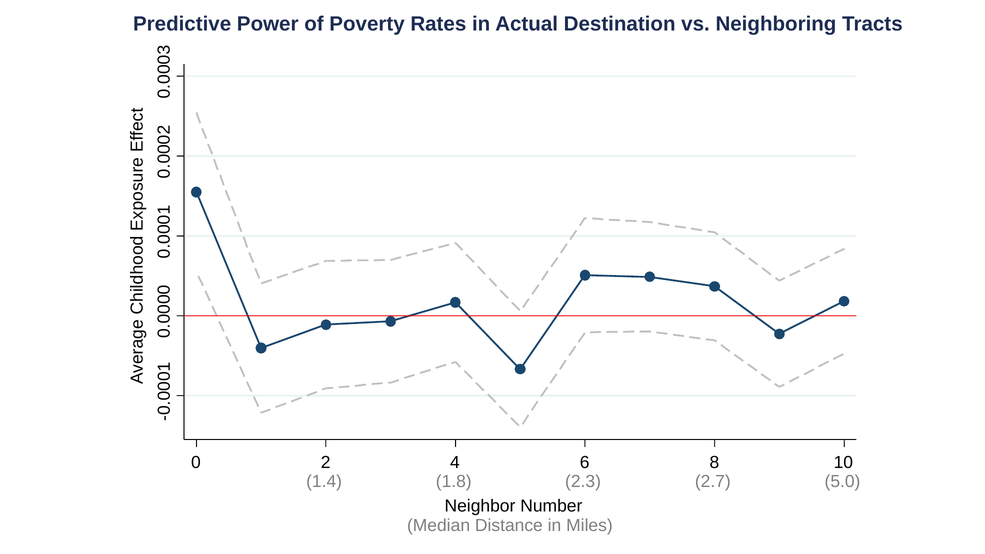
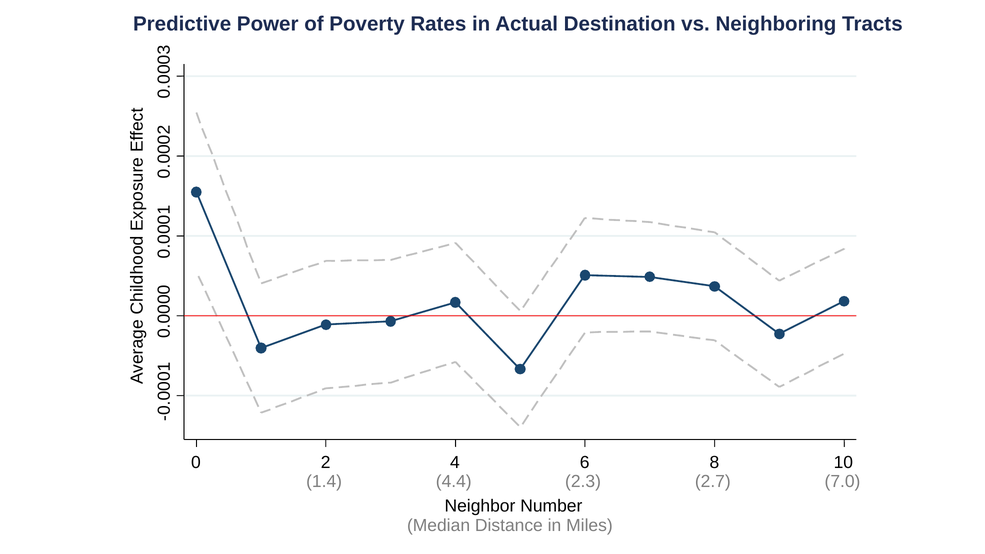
1.8: 1.8 -> 4.4
5.0: 5.0 -> 7.0
